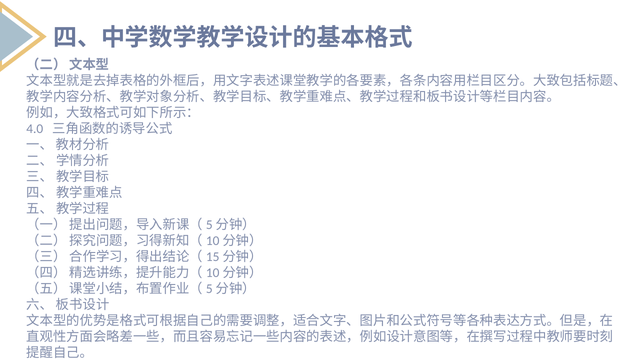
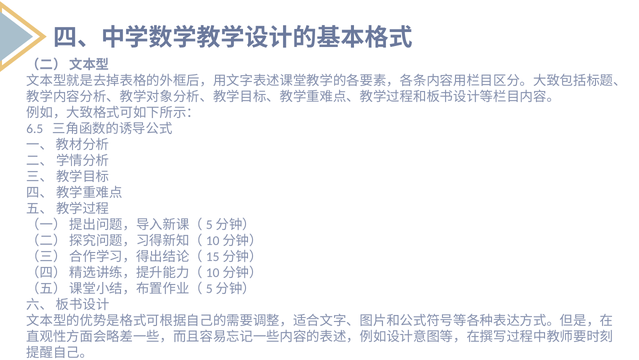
4.0: 4.0 -> 6.5
